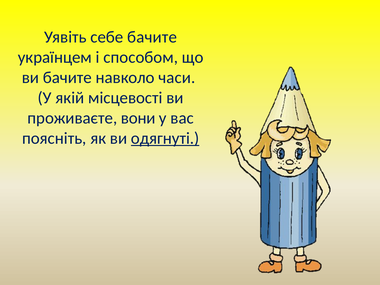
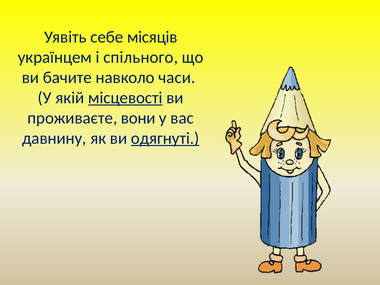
себе бачите: бачите -> місяців
способом: способом -> спільного
місцевості underline: none -> present
поясніть: поясніть -> давнину
